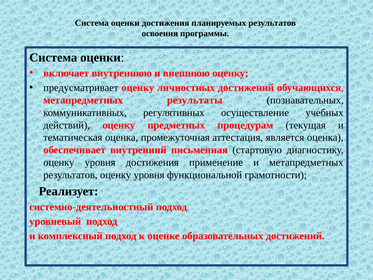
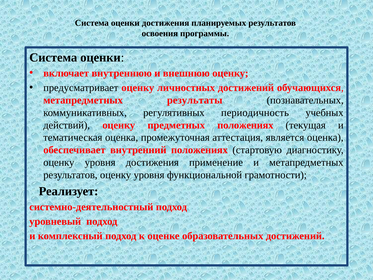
осуществление: осуществление -> периодичность
предметных процедурам: процедурам -> положениях
внутренний письменная: письменная -> положениях
